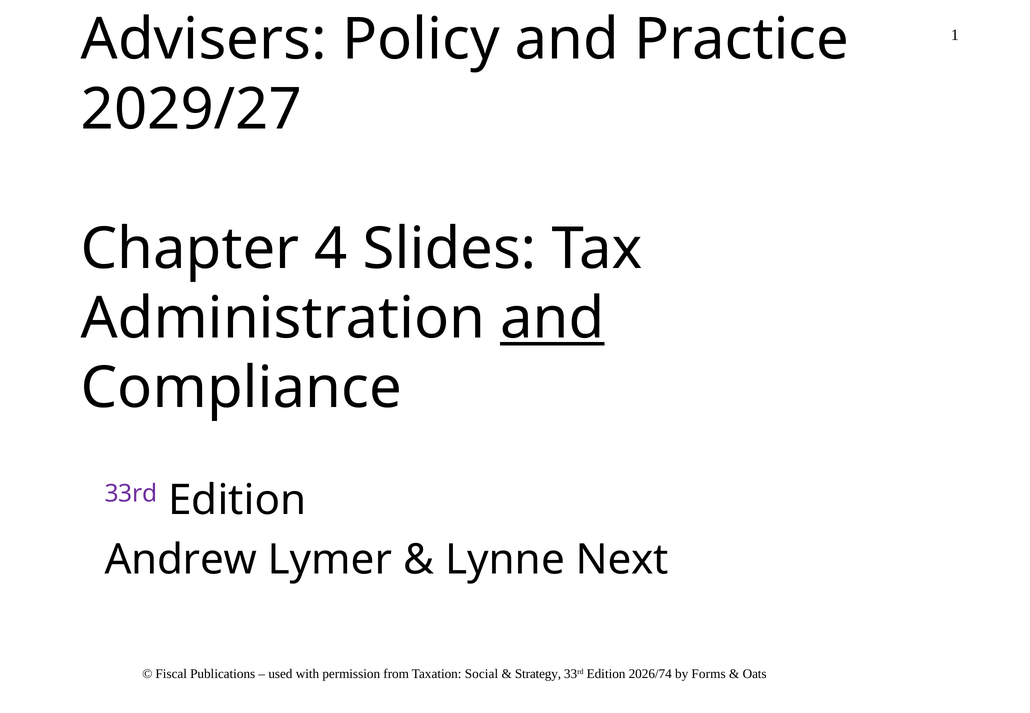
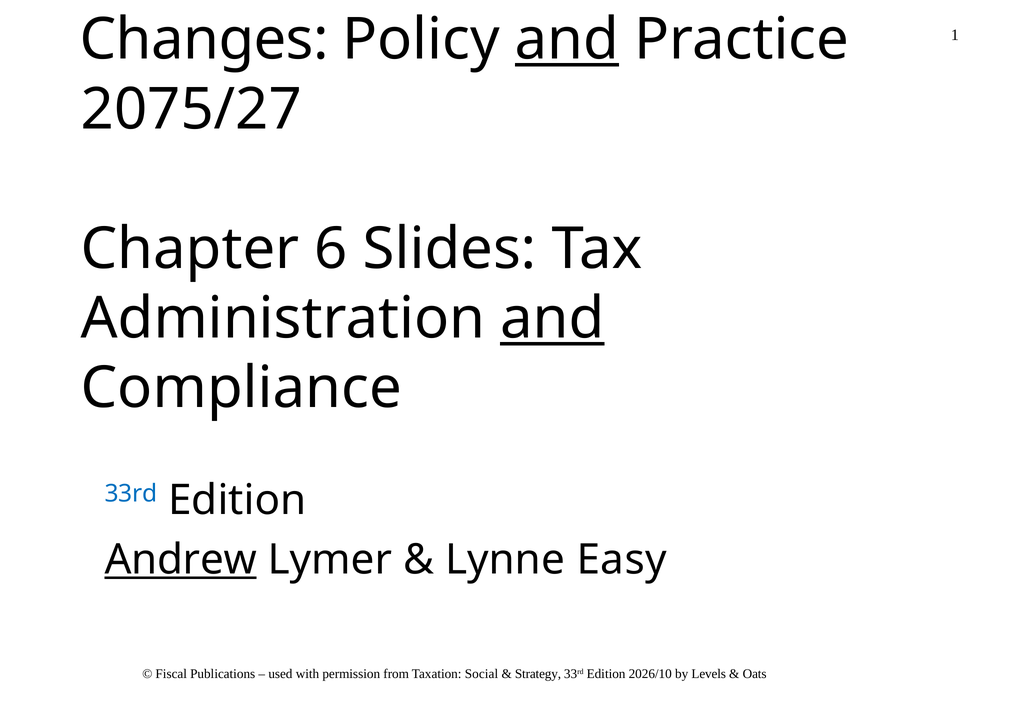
Advisers: Advisers -> Changes
and at (567, 40) underline: none -> present
2029/27: 2029/27 -> 2075/27
4: 4 -> 6
33rd at (131, 494) colour: purple -> blue
Andrew underline: none -> present
Next: Next -> Easy
2026/74: 2026/74 -> 2026/10
Forms: Forms -> Levels
